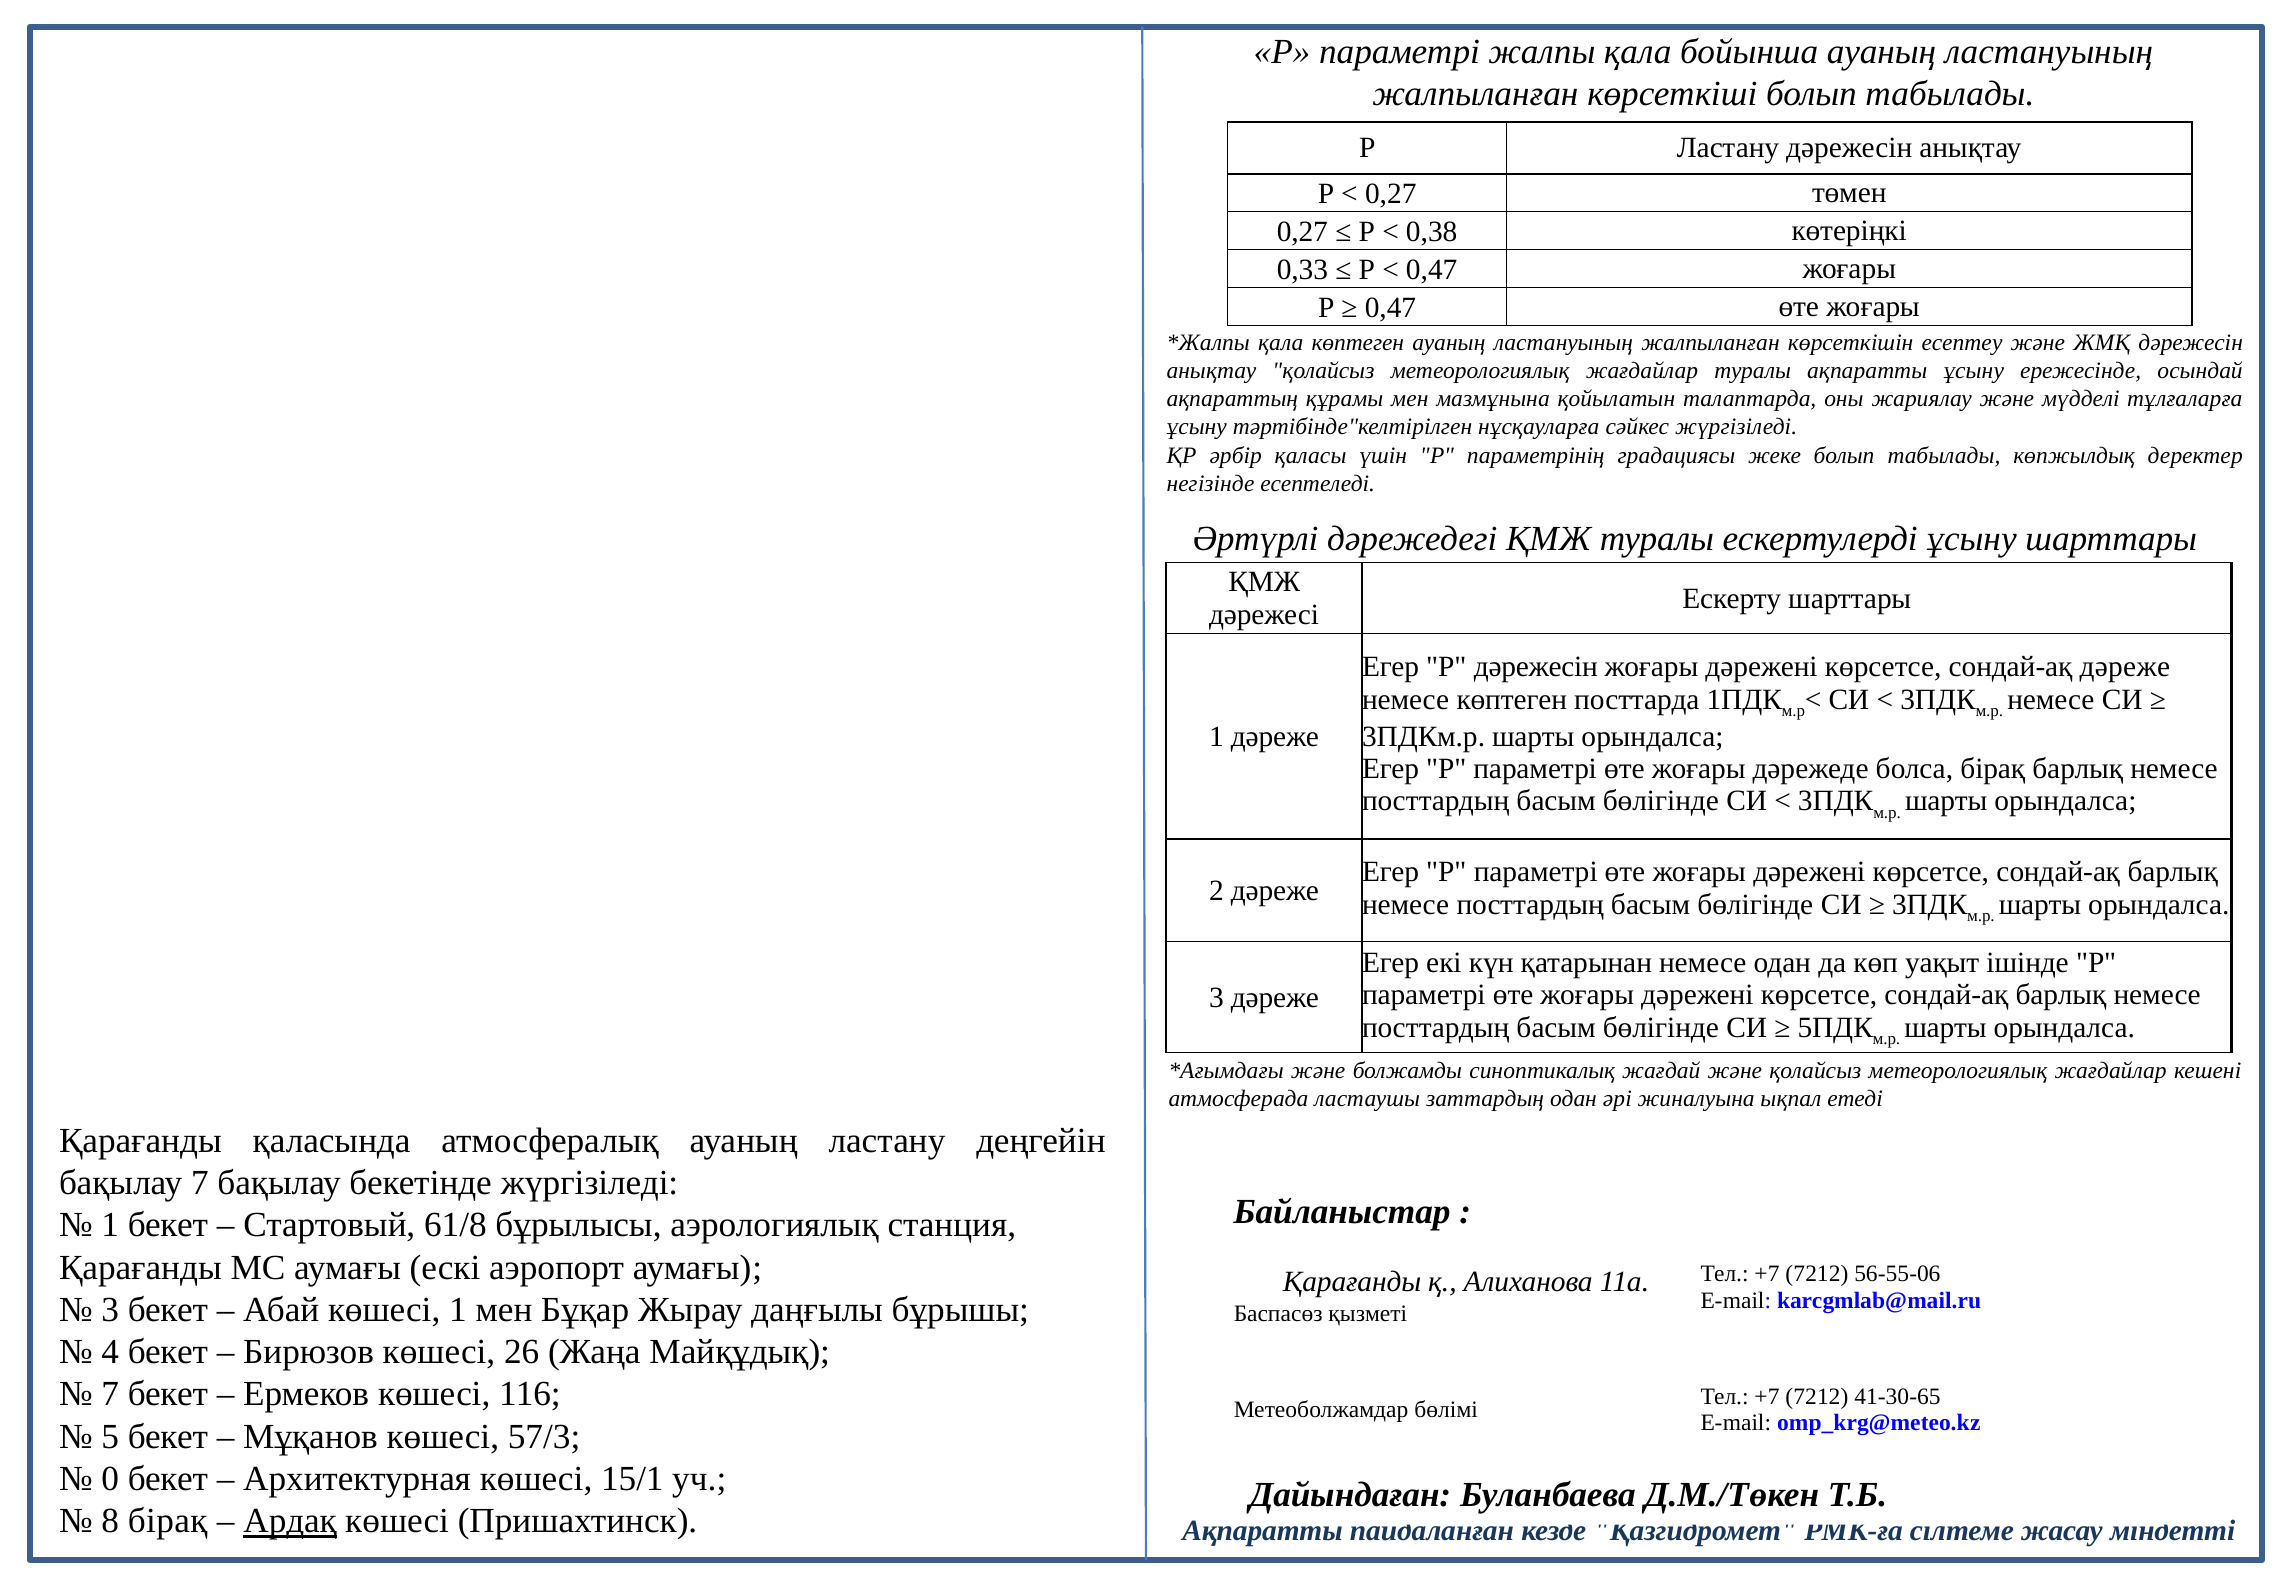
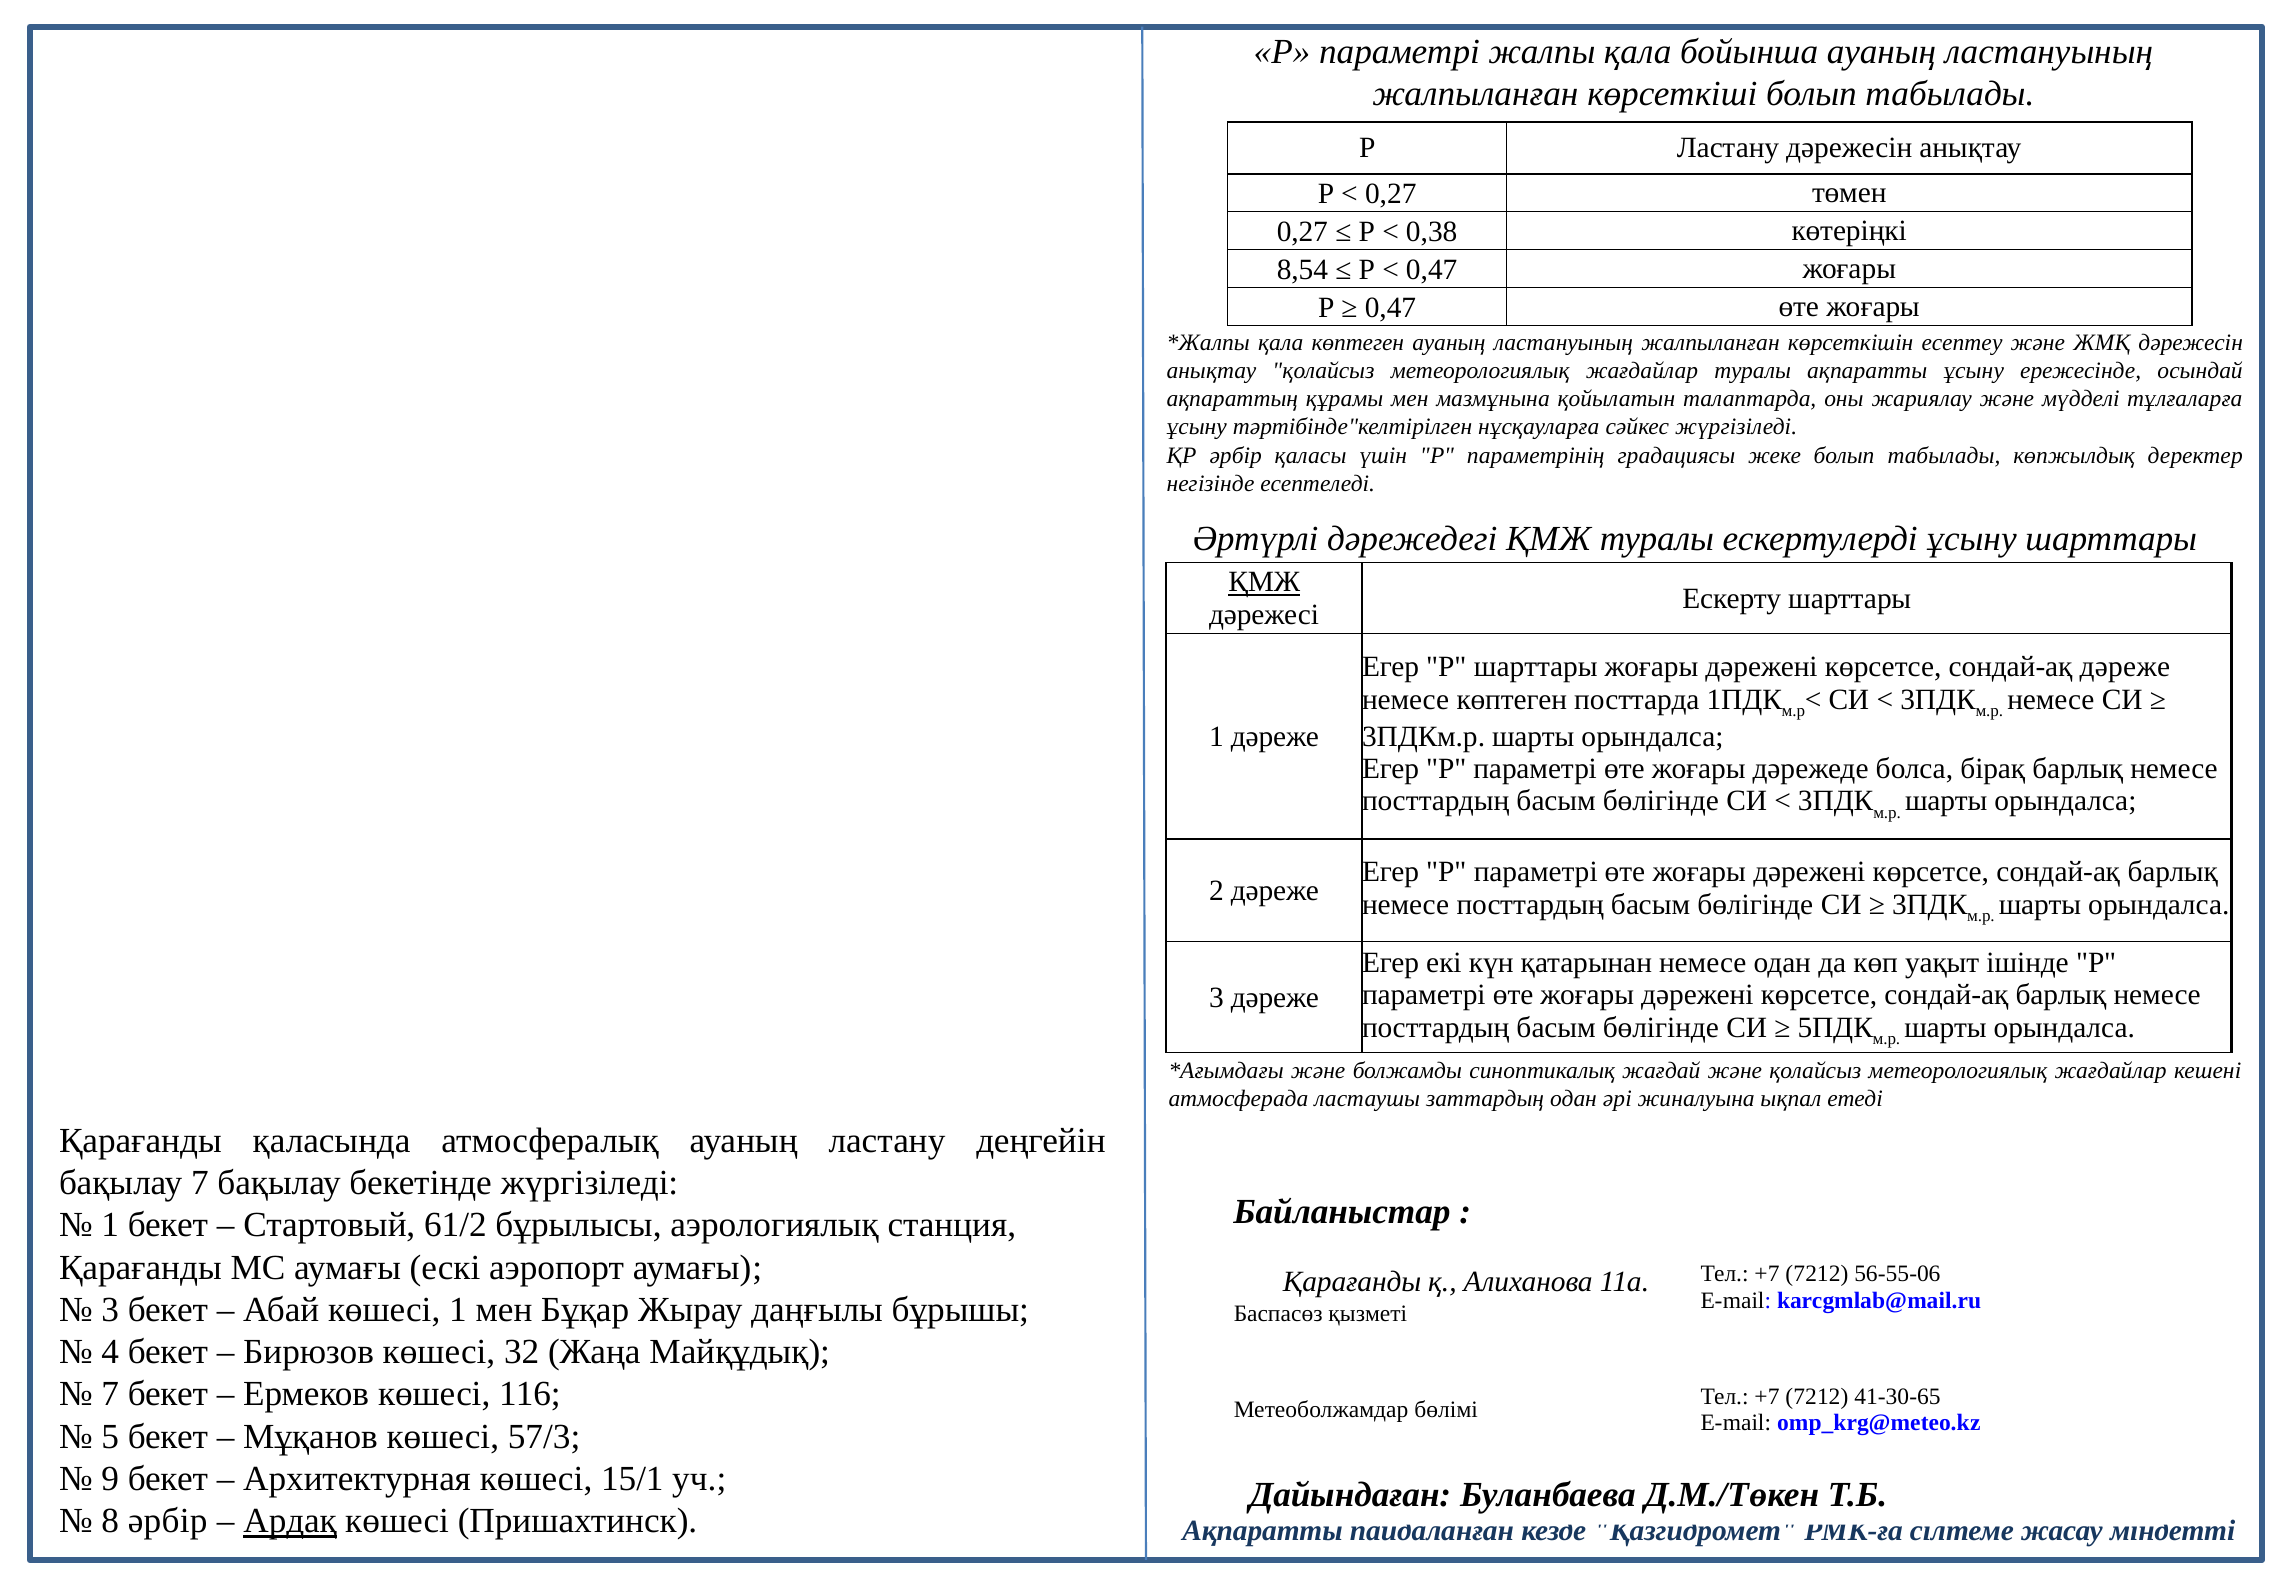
0,33: 0,33 -> 8,54
ҚМЖ at (1264, 582) underline: none -> present
Р дәрежесін: дәрежесін -> шарттары
61/8: 61/8 -> 61/2
26: 26 -> 32
0: 0 -> 9
8 бірақ: бірақ -> әрбір
